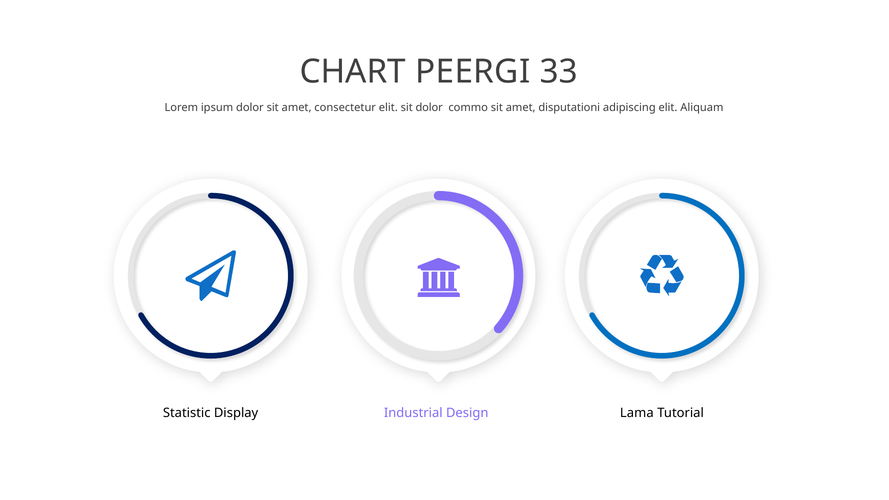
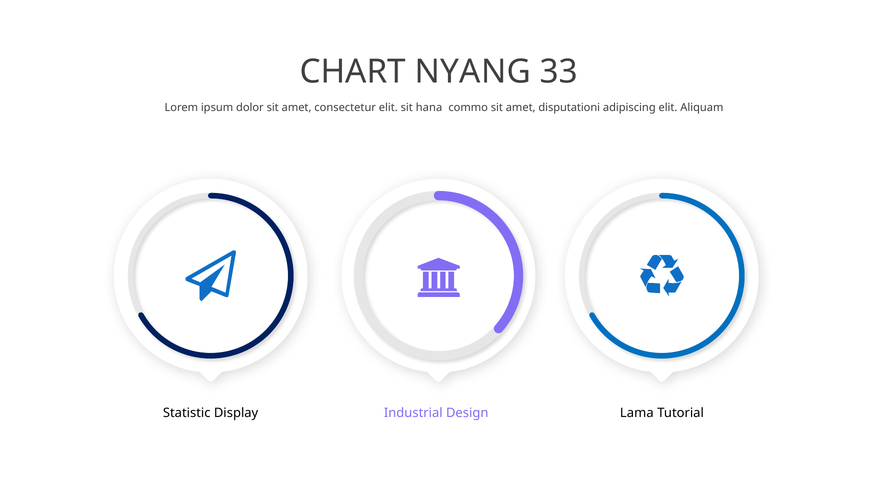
PEERGI: PEERGI -> NYANG
sit dolor: dolor -> hana
